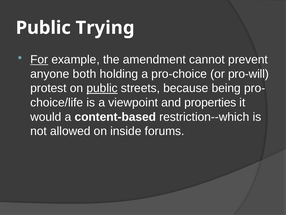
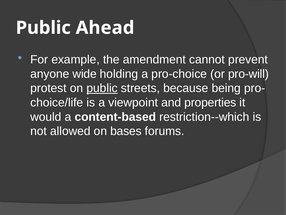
Trying: Trying -> Ahead
For underline: present -> none
both: both -> wide
inside: inside -> bases
